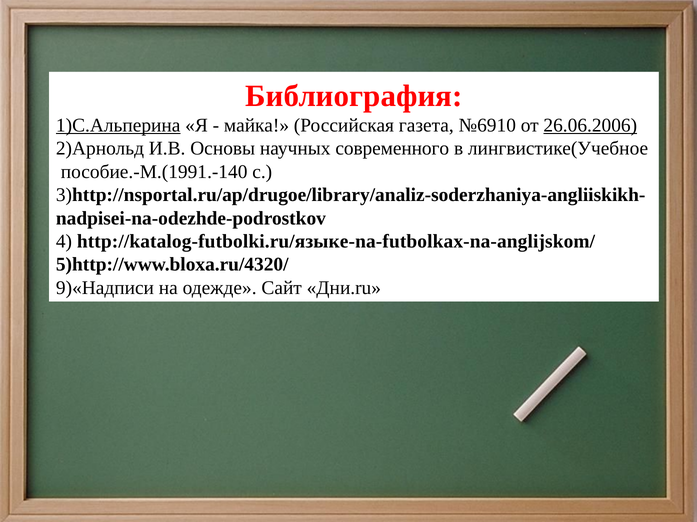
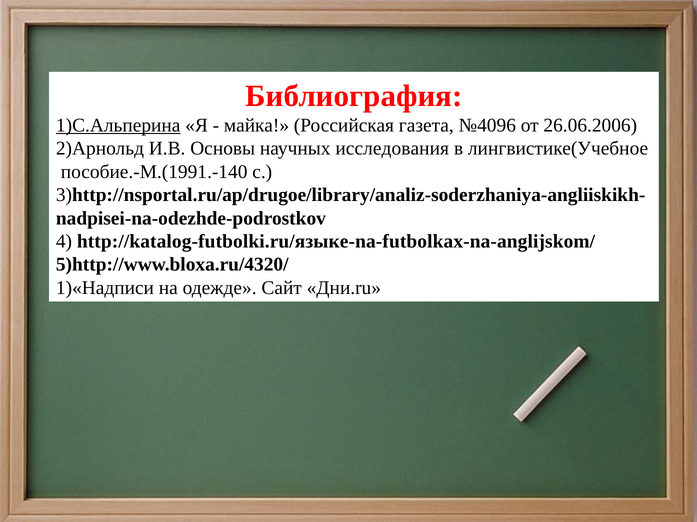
№6910: №6910 -> №4096
26.06.2006 underline: present -> none
современного: современного -> исследования
9)«Надписи: 9)«Надписи -> 1)«Надписи
